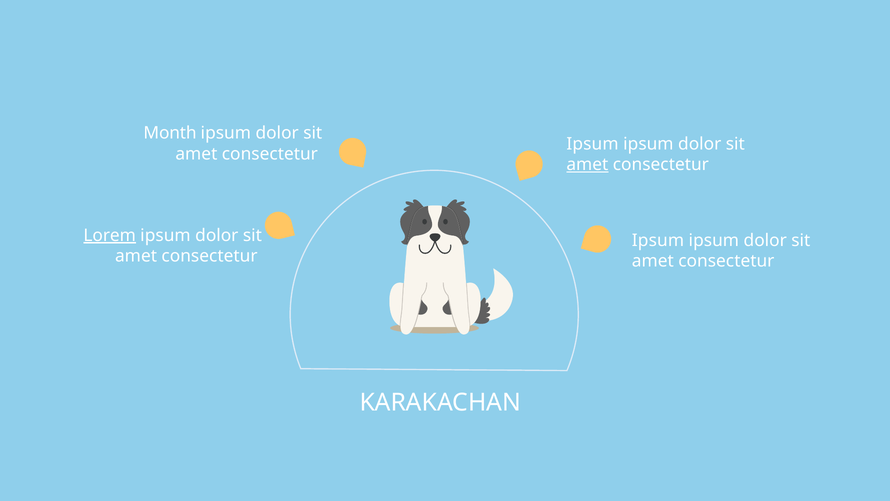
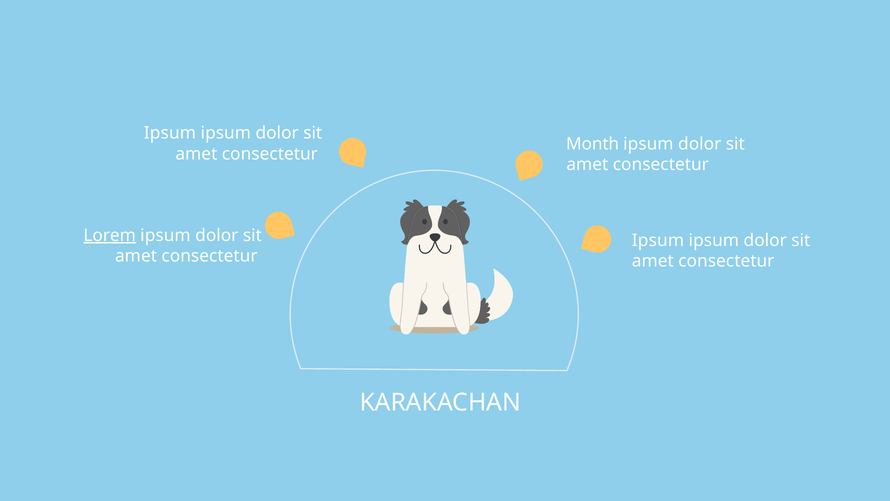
Month at (170, 133): Month -> Ipsum
Ipsum at (592, 144): Ipsum -> Month
amet at (587, 165) underline: present -> none
